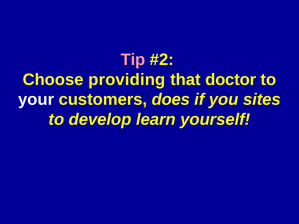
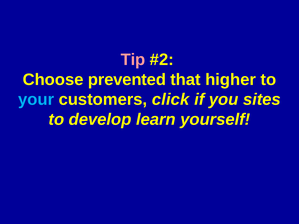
providing: providing -> prevented
doctor: doctor -> higher
your colour: white -> light blue
does: does -> click
